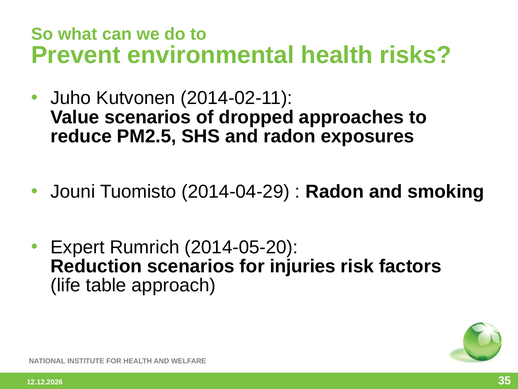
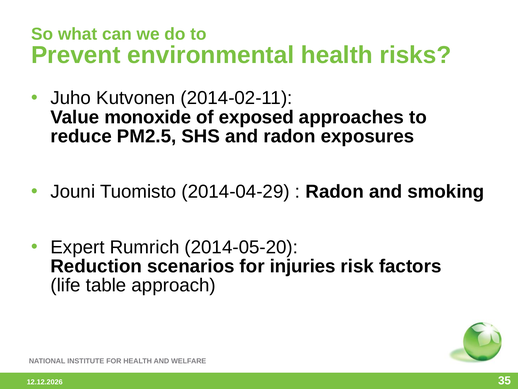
Value scenarios: scenarios -> monoxide
dropped: dropped -> exposed
